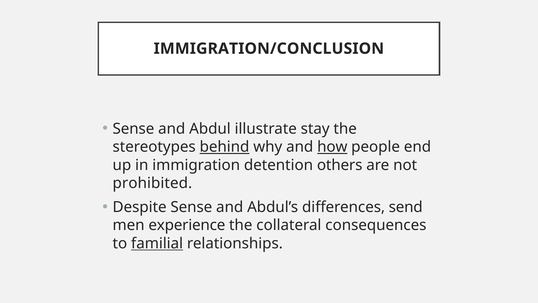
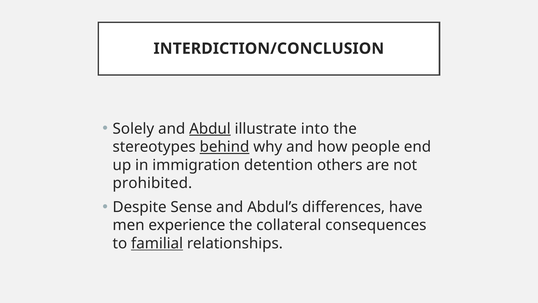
IMMIGRATION/CONCLUSION: IMMIGRATION/CONCLUSION -> INTERDICTION/CONCLUSION
Sense at (133, 129): Sense -> Solely
Abdul underline: none -> present
stay: stay -> into
how underline: present -> none
send: send -> have
